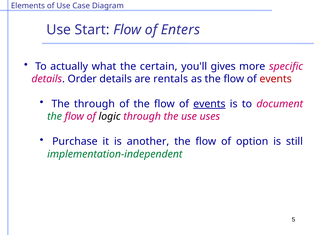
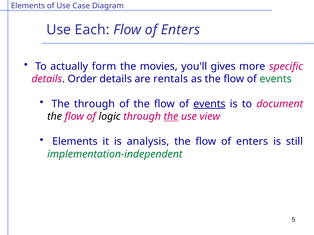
Start: Start -> Each
what: what -> form
certain: certain -> movies
events at (276, 79) colour: red -> green
the at (55, 117) colour: green -> black
the at (171, 117) underline: none -> present
uses: uses -> view
Purchase at (75, 142): Purchase -> Elements
another: another -> analysis
the flow of option: option -> enters
